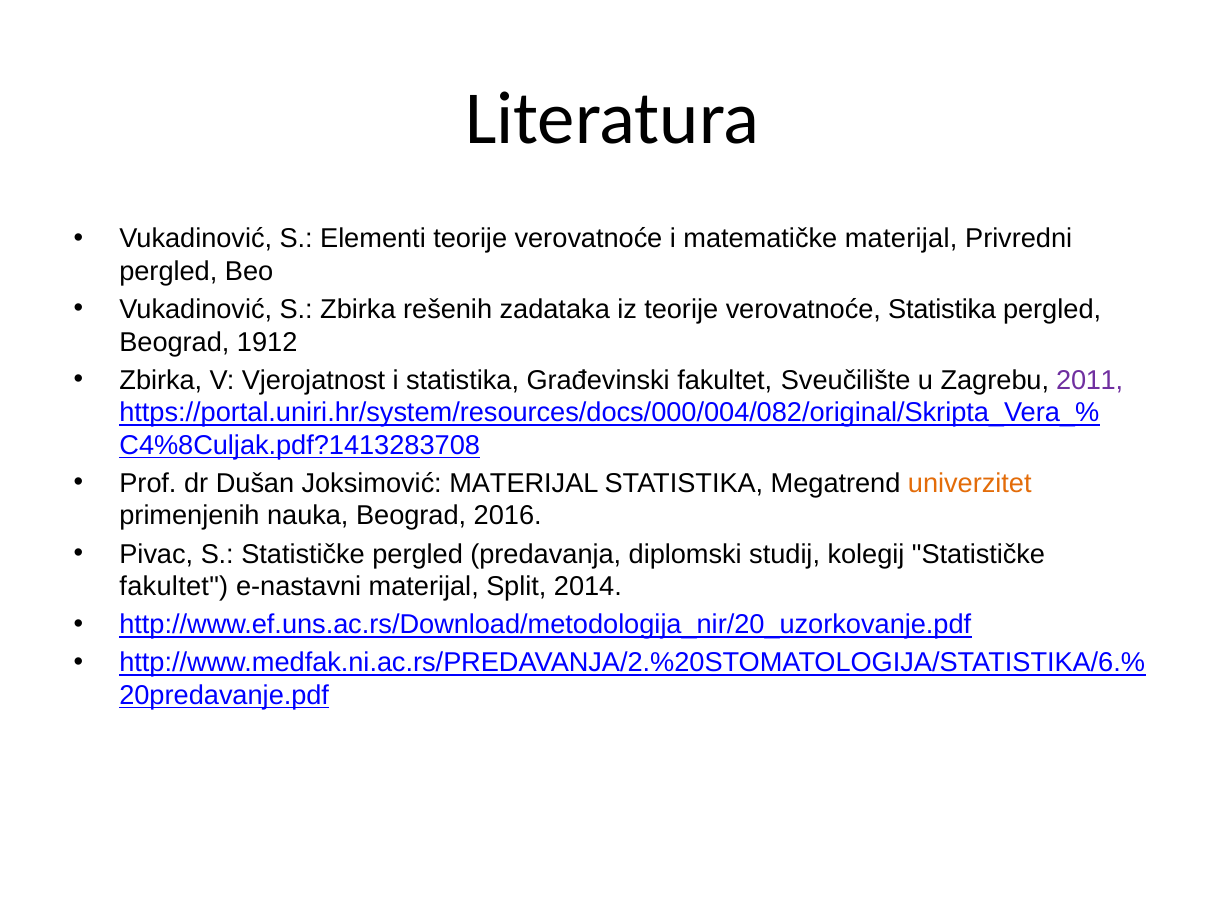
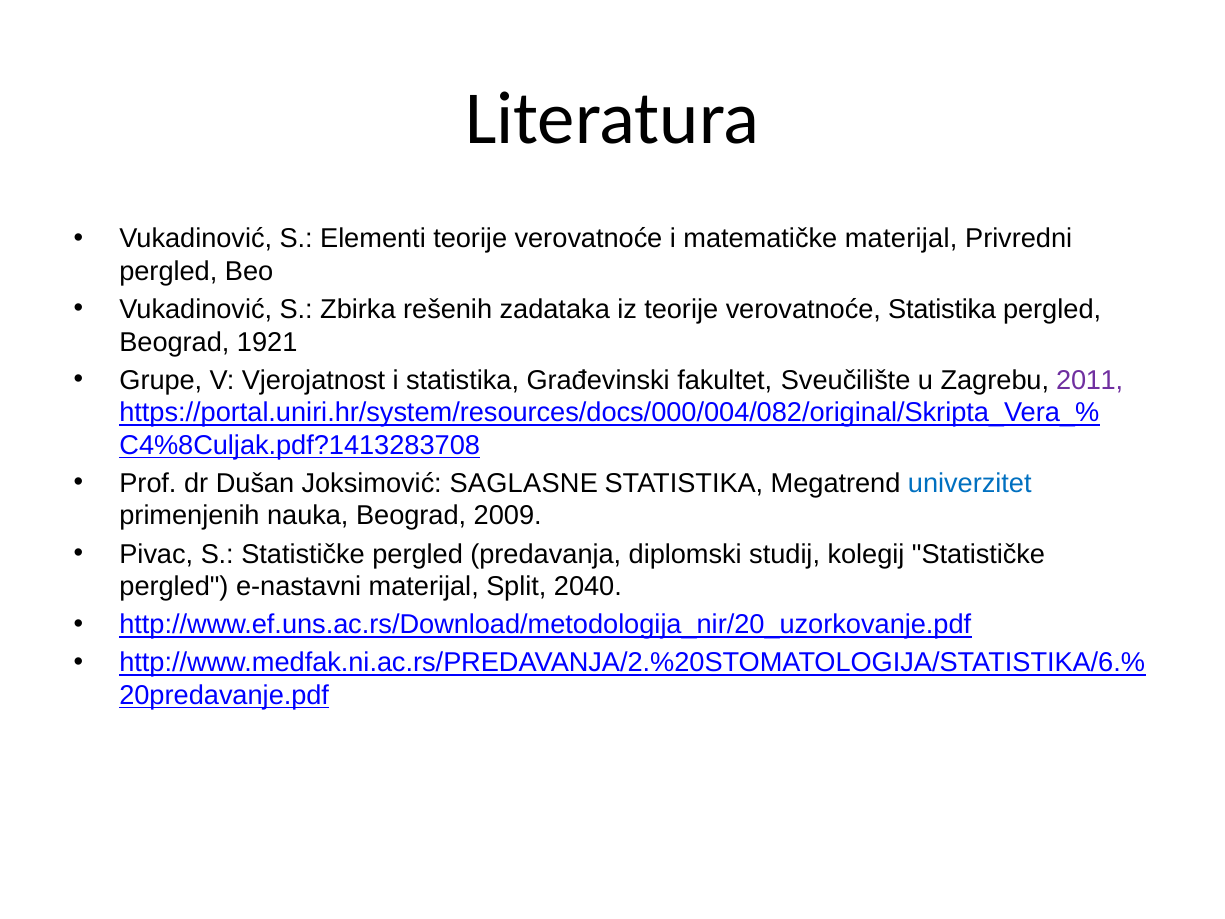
1912: 1912 -> 1921
Zbirka at (161, 380): Zbirka -> Grupe
Joksimović MATERIJAL: MATERIJAL -> SAGLASNE
univerzitet colour: orange -> blue
2016: 2016 -> 2009
fakultet at (174, 586): fakultet -> pergled
2014: 2014 -> 2040
